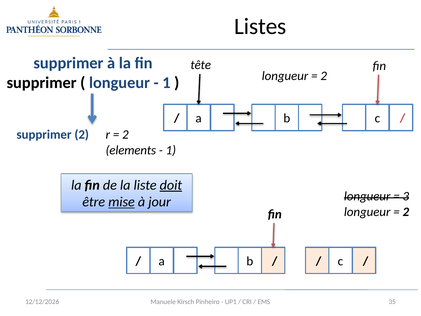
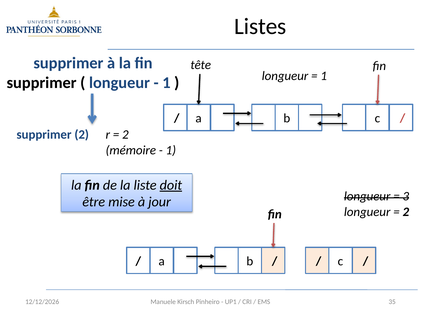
2 at (324, 76): 2 -> 1
elements: elements -> mémoire
mise underline: present -> none
